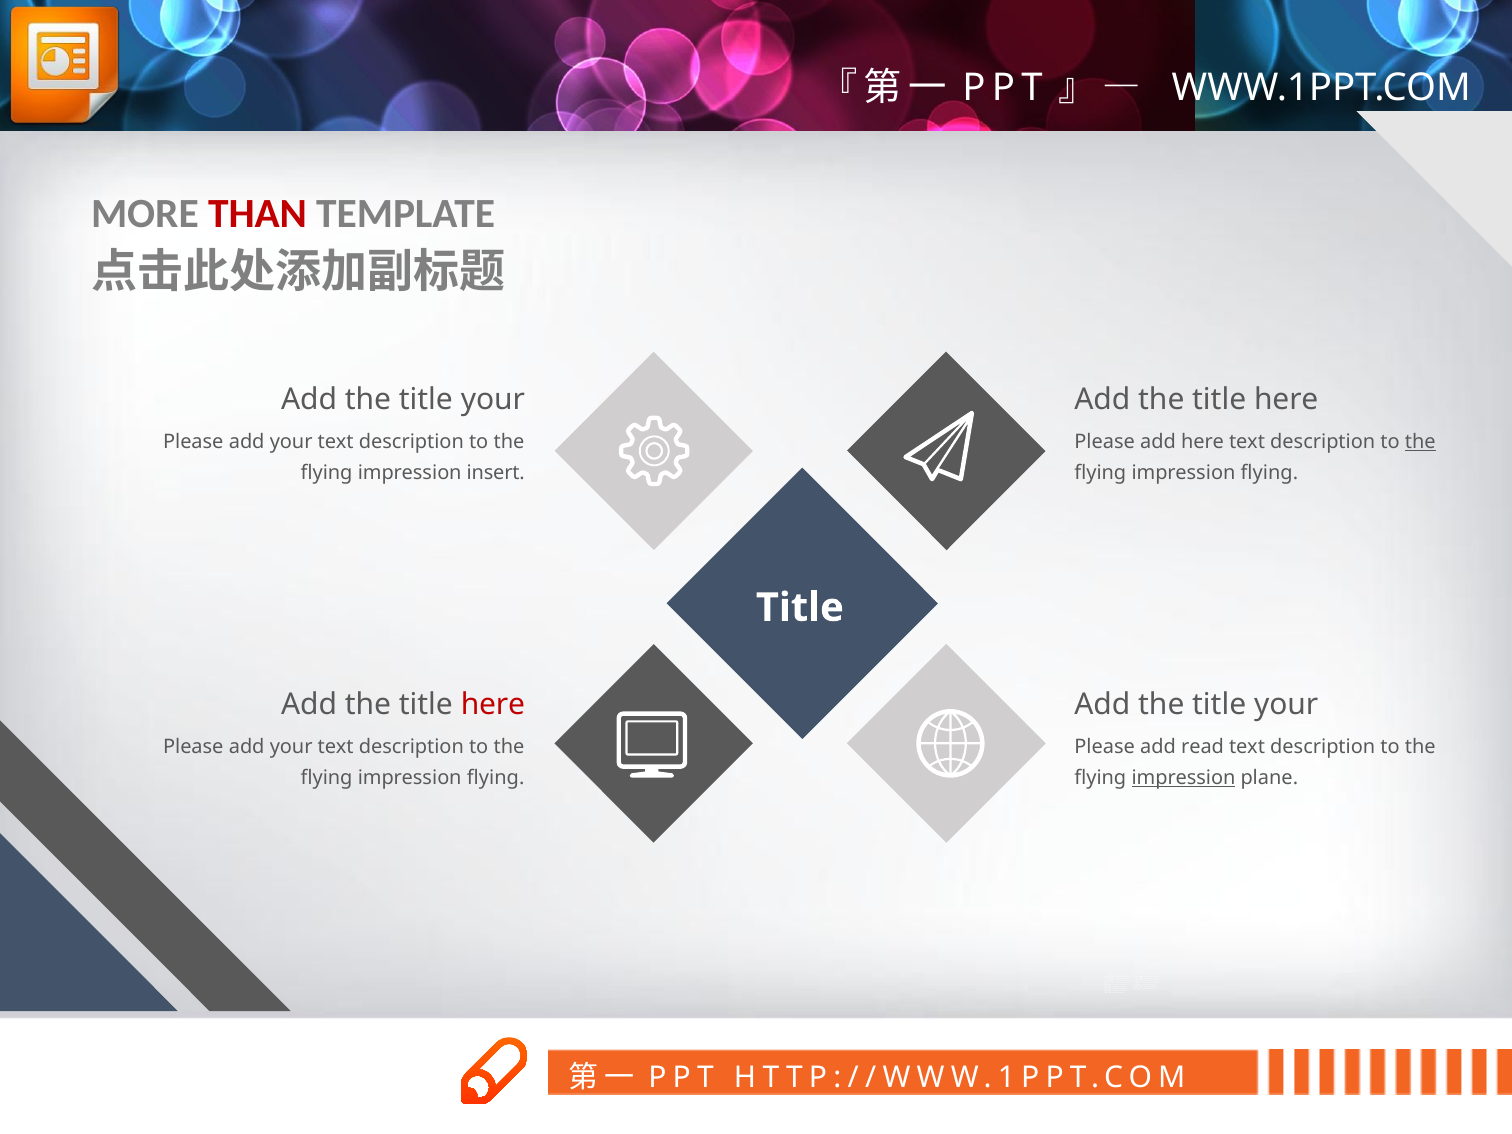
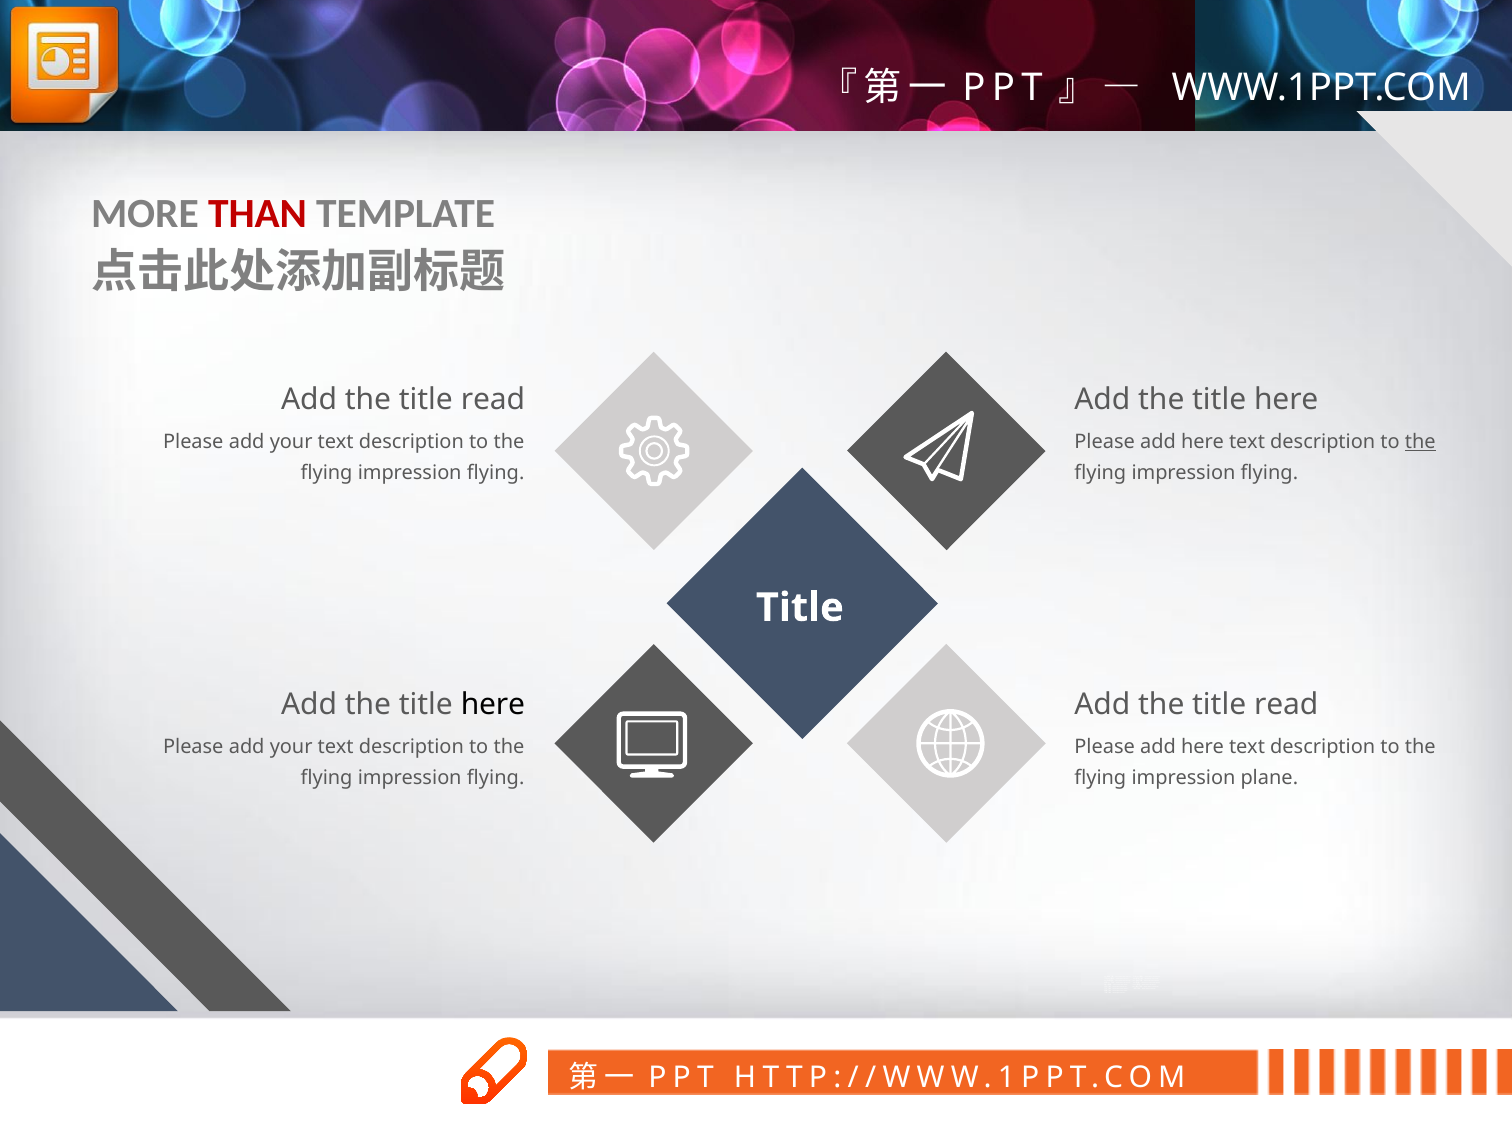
your at (493, 400): your -> read
insert at (496, 473): insert -> flying
here at (493, 705) colour: red -> black
your at (1286, 705): your -> read
read at (1203, 747): read -> here
impression at (1183, 778) underline: present -> none
